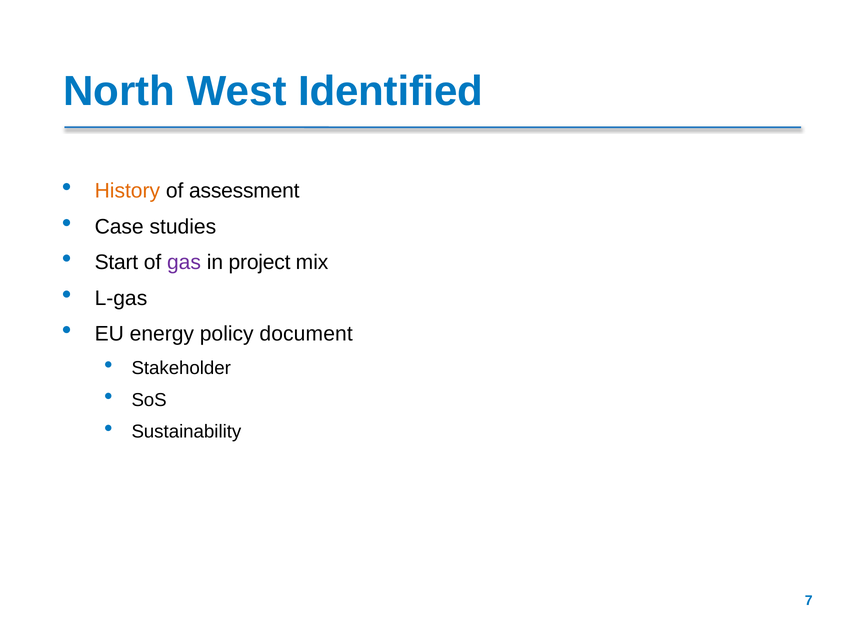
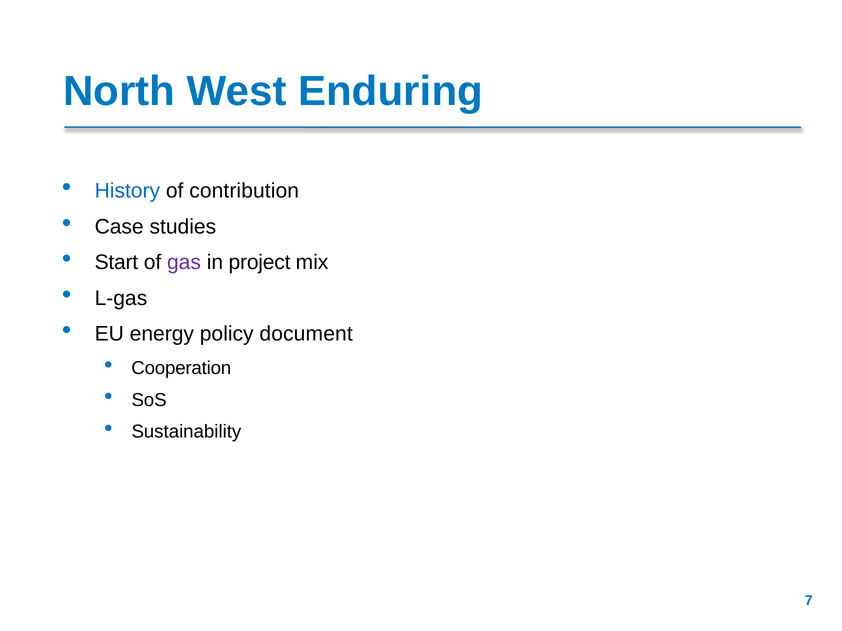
Identified: Identified -> Enduring
History colour: orange -> blue
assessment: assessment -> contribution
Stakeholder: Stakeholder -> Cooperation
